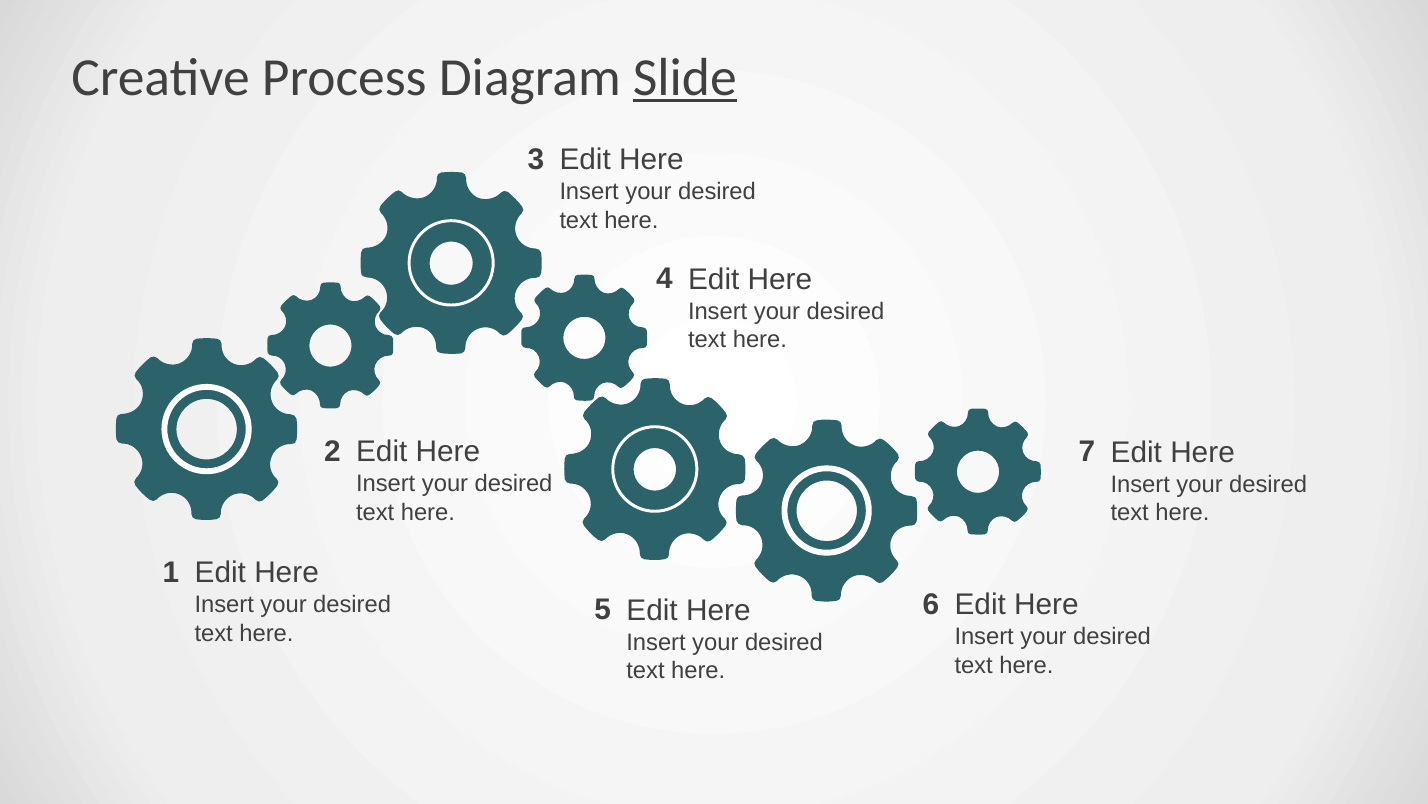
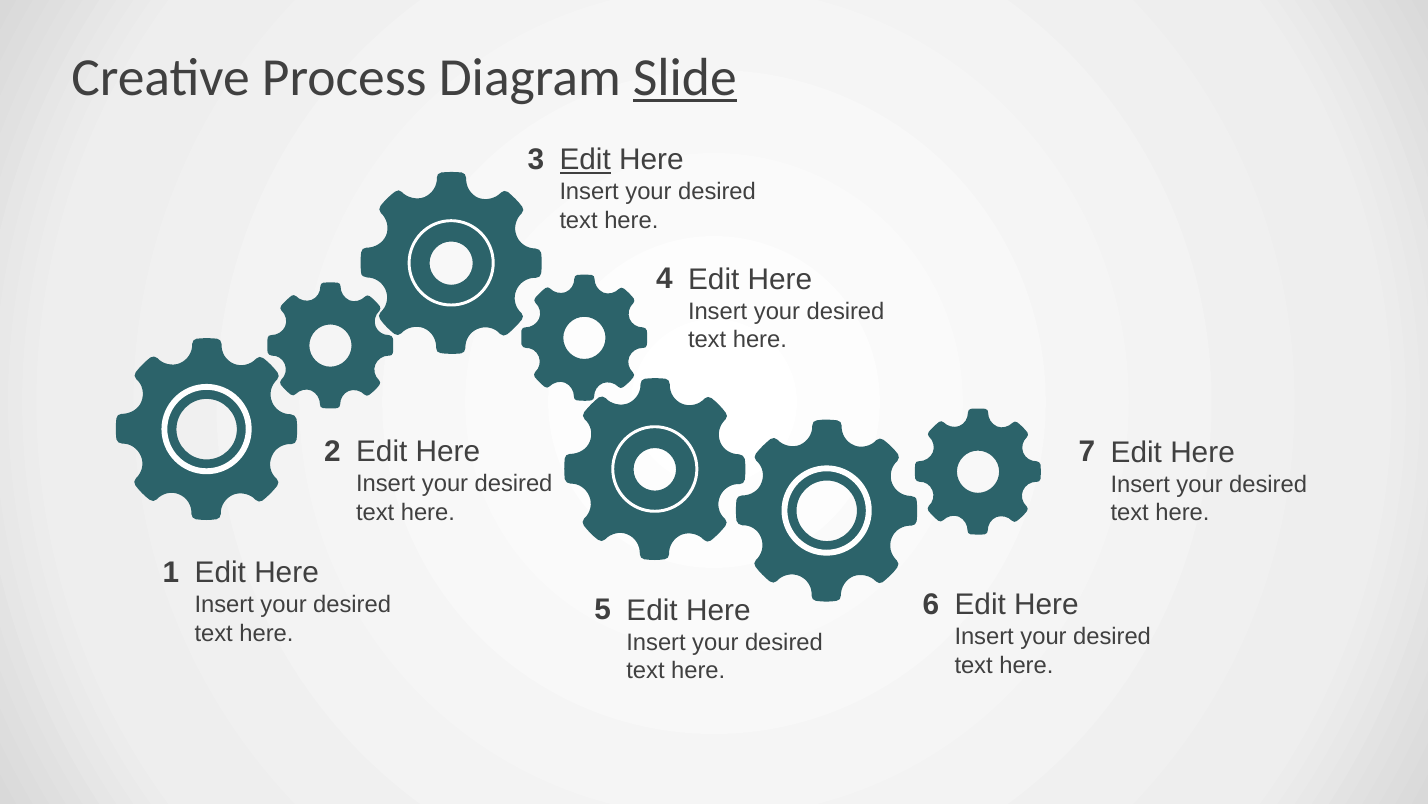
Edit at (585, 160) underline: none -> present
